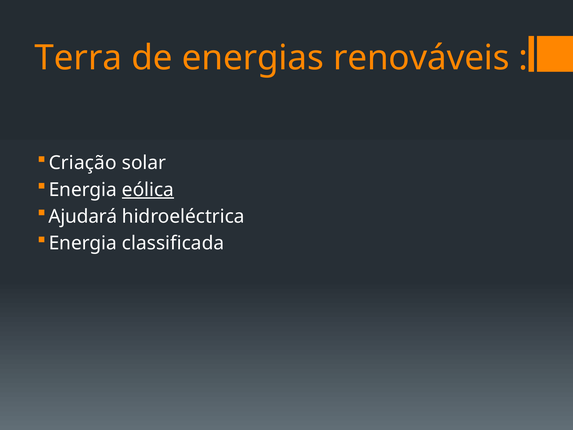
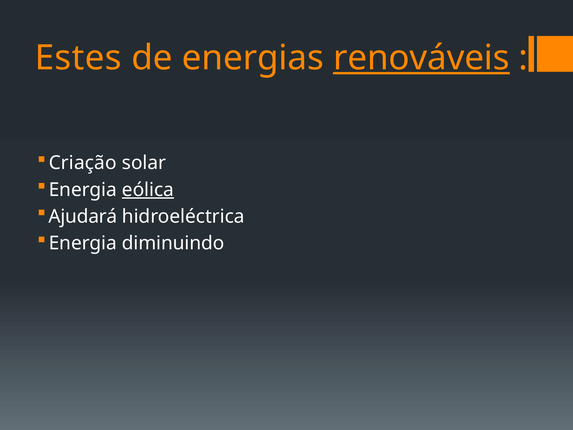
Terra: Terra -> Estes
renováveis underline: none -> present
classificada: classificada -> diminuindo
